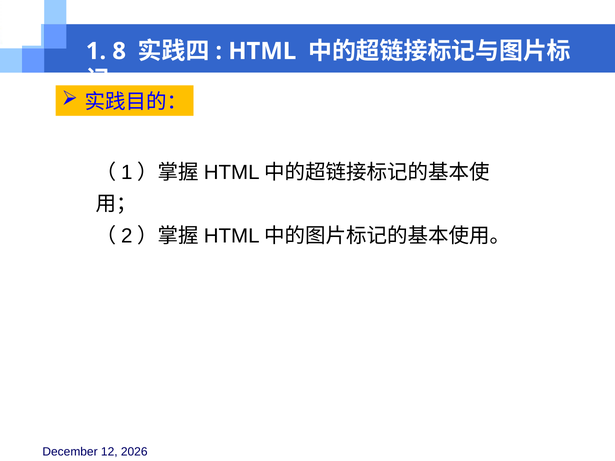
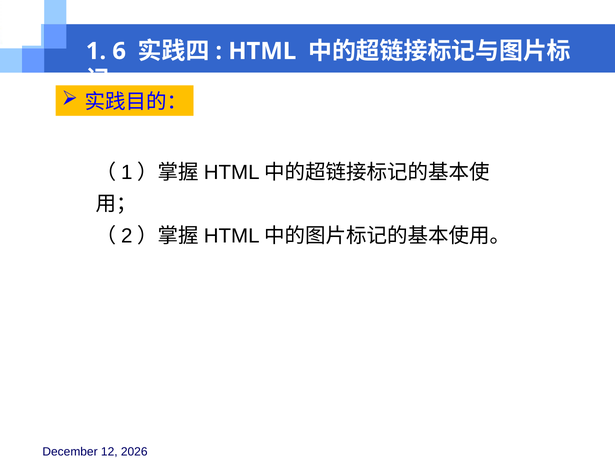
8: 8 -> 6
